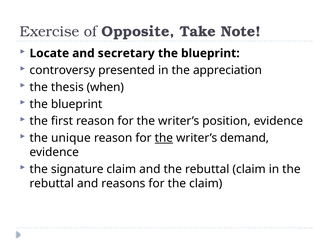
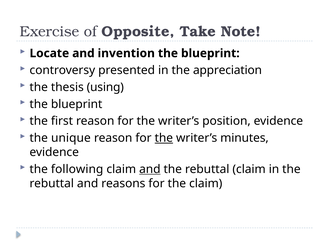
secretary: secretary -> invention
when: when -> using
demand: demand -> minutes
signature: signature -> following
and at (150, 170) underline: none -> present
